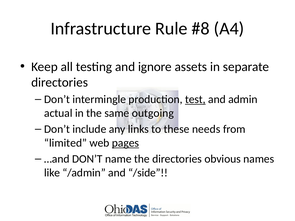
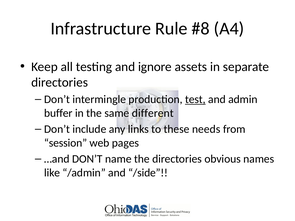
actual: actual -> buffer
outgoing: outgoing -> different
limited: limited -> session
pages underline: present -> none
